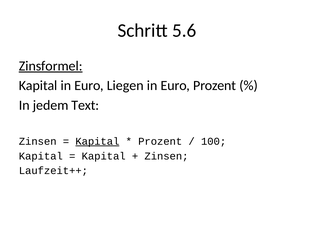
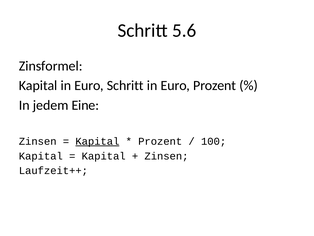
Zinsformel underline: present -> none
Euro Liegen: Liegen -> Schritt
Text: Text -> Eine
